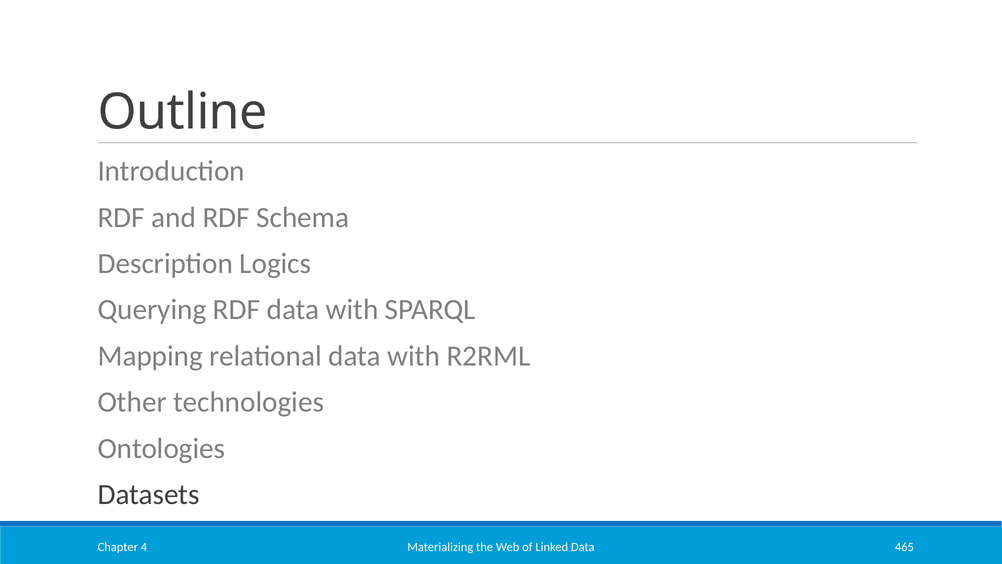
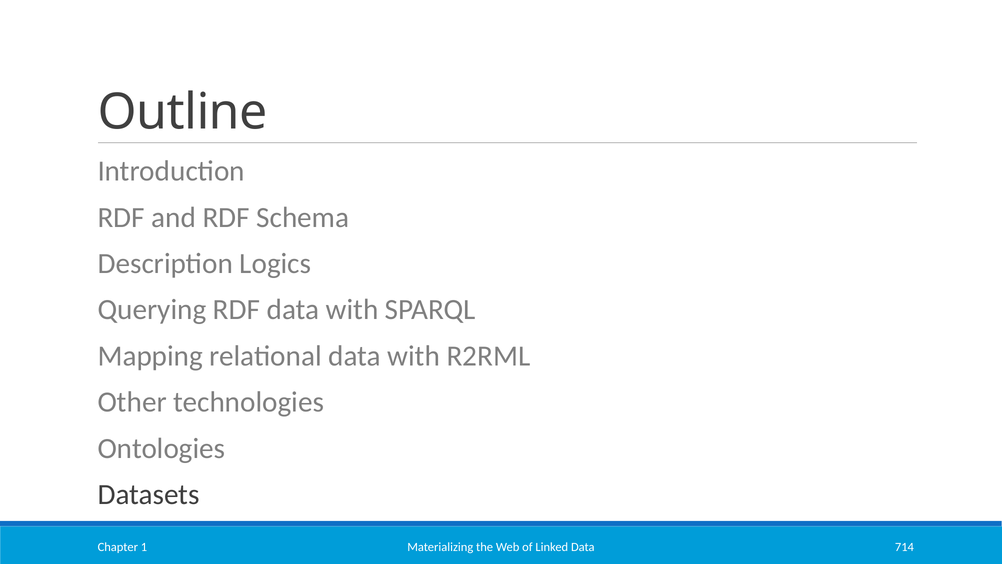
465: 465 -> 714
4: 4 -> 1
